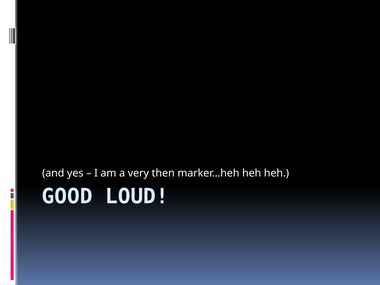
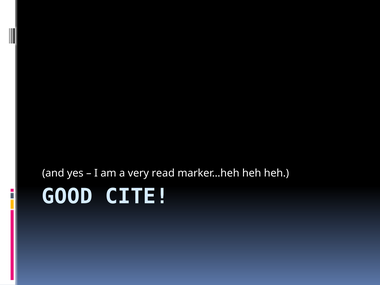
then: then -> read
LOUD: LOUD -> CITE
